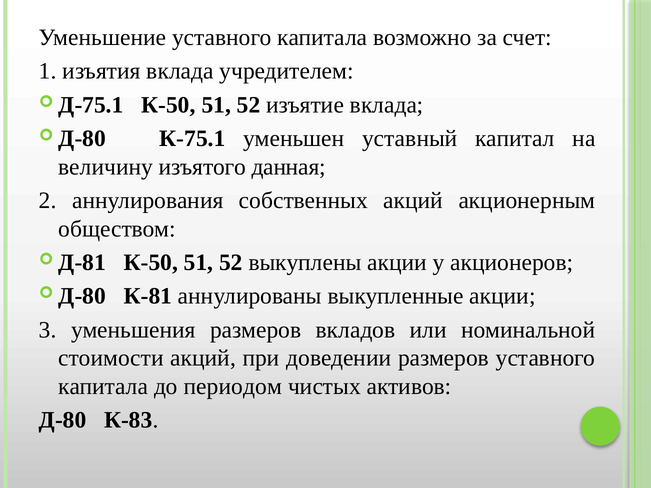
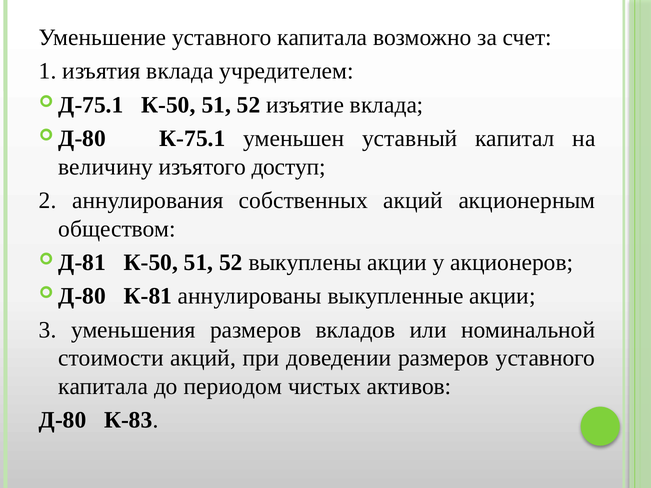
данная: данная -> доступ
